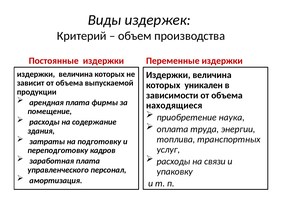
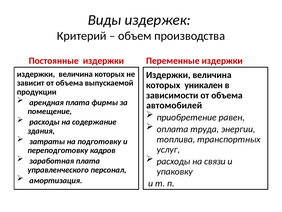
находящиеся: находящиеся -> автомобилей
наука: наука -> равен
